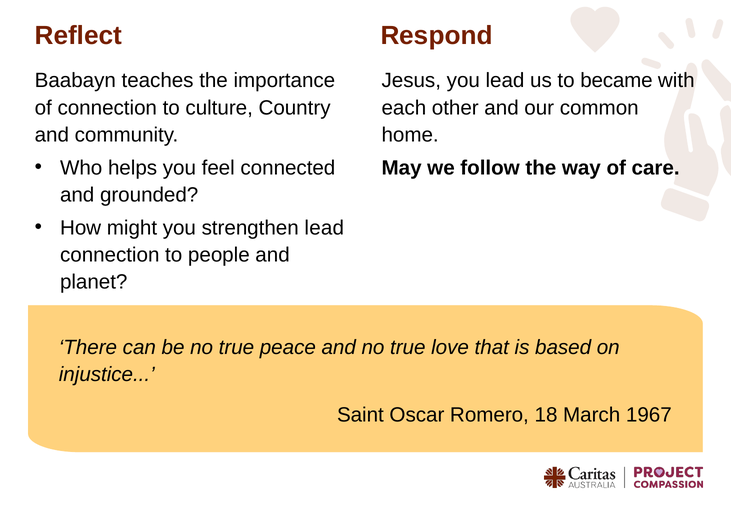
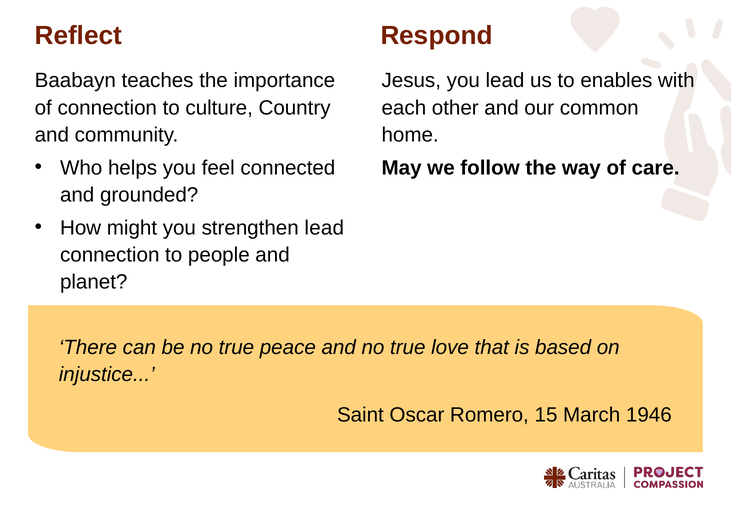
became: became -> enables
18: 18 -> 15
1967: 1967 -> 1946
